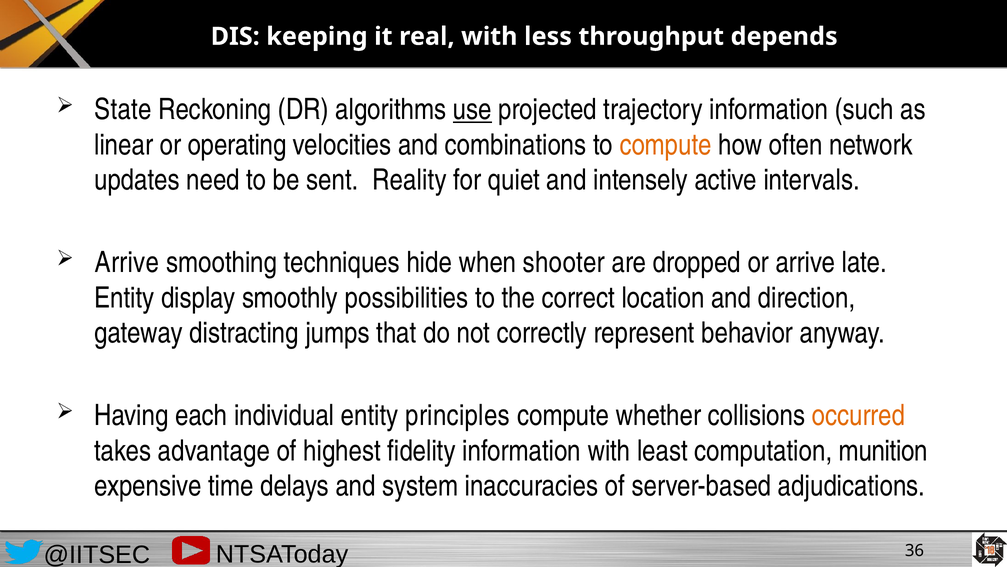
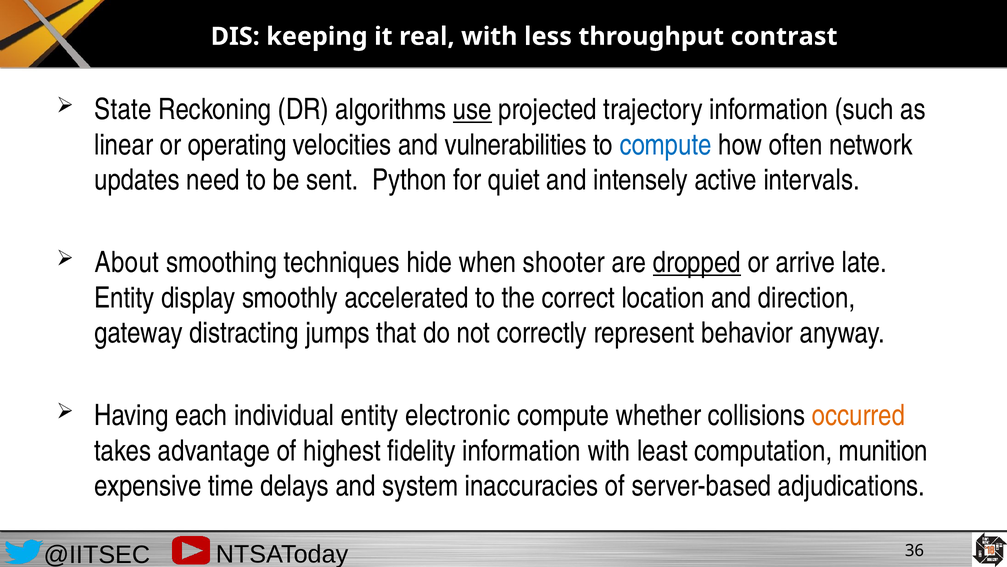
depends: depends -> contrast
combinations: combinations -> vulnerabilities
compute at (666, 145) colour: orange -> blue
Reality: Reality -> Python
Arrive at (127, 262): Arrive -> About
dropped underline: none -> present
possibilities: possibilities -> accelerated
principles: principles -> electronic
